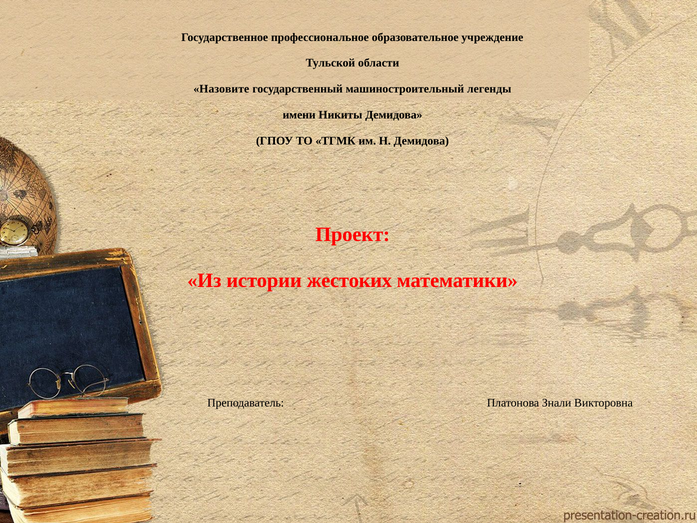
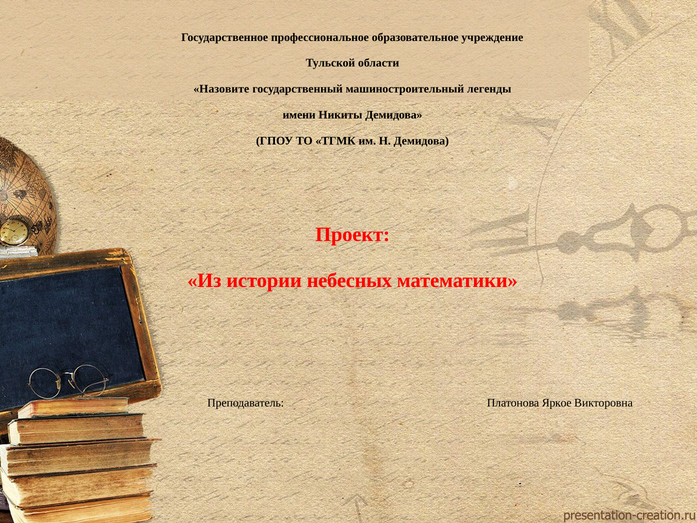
жестоких: жестоких -> небесных
Знали: Знали -> Яркое
